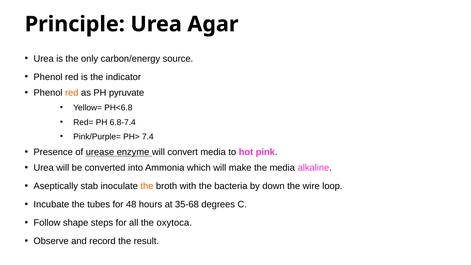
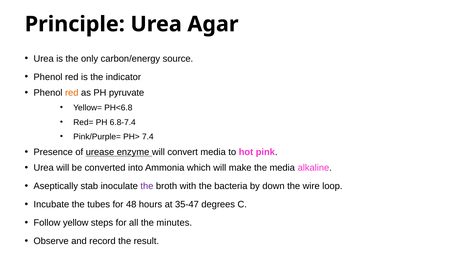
the at (147, 186) colour: orange -> purple
35-68: 35-68 -> 35-47
shape: shape -> yellow
oxytoca: oxytoca -> minutes
